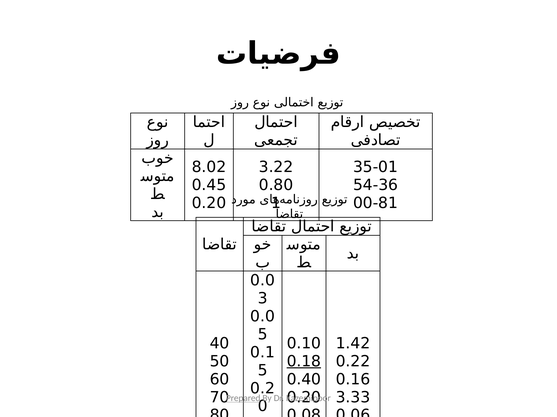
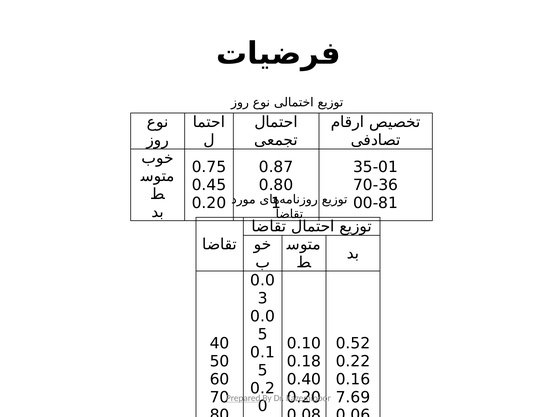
8.02: 8.02 -> 0.75
3.22: 3.22 -> 0.87
54-36: 54-36 -> 70-36
1.42: 1.42 -> 0.52
0.18 underline: present -> none
3.33: 3.33 -> 7.69
